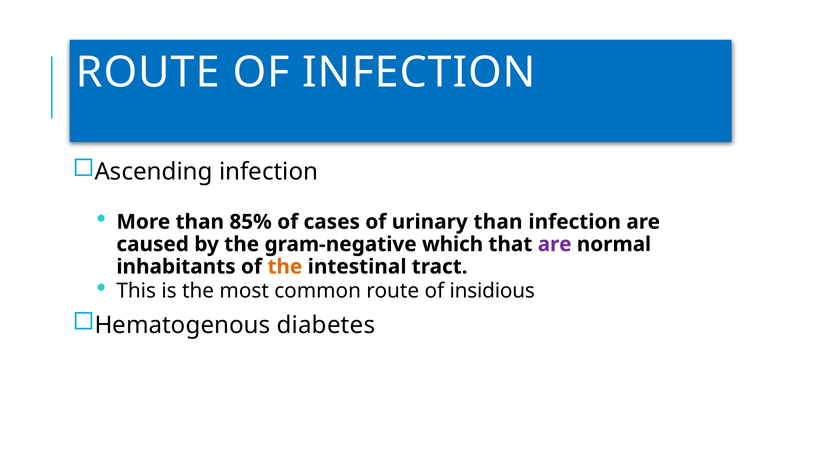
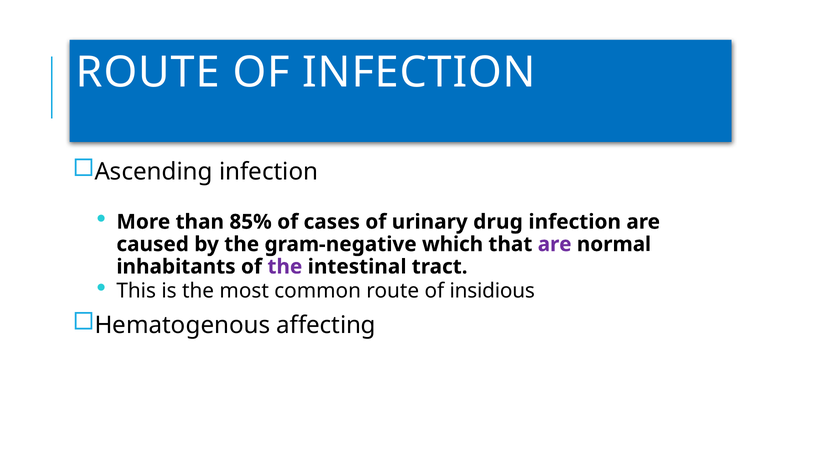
urinary than: than -> drug
the at (285, 267) colour: orange -> purple
diabetes: diabetes -> affecting
